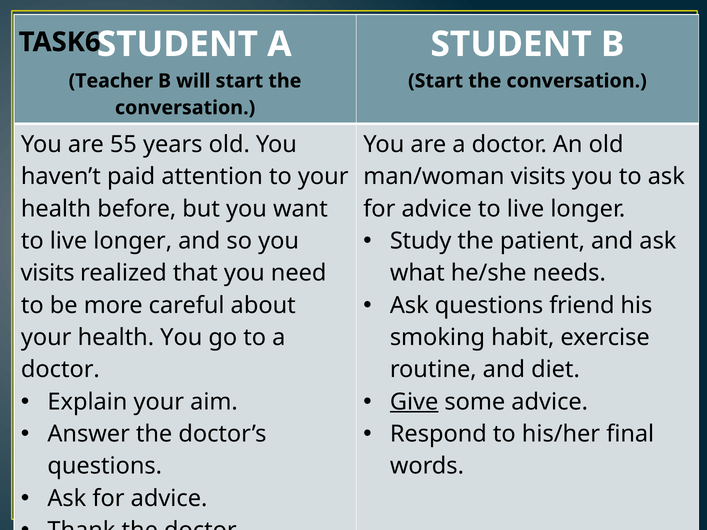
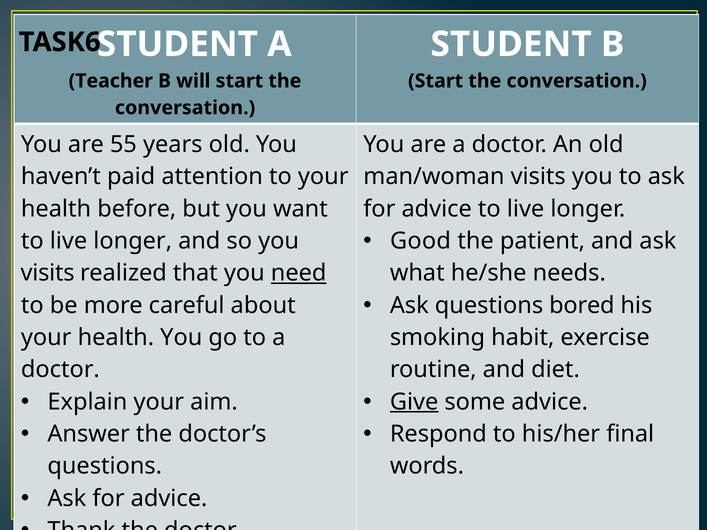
Study: Study -> Good
need underline: none -> present
friend: friend -> bored
